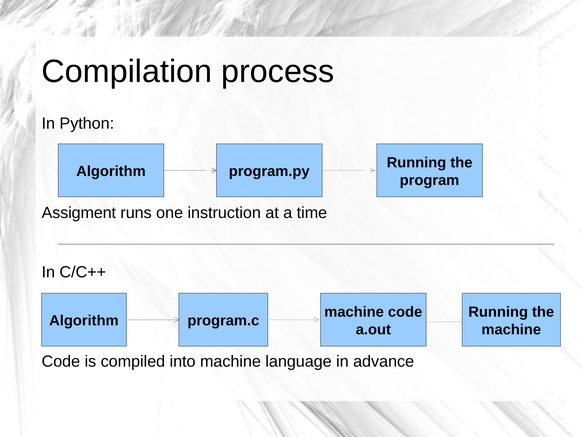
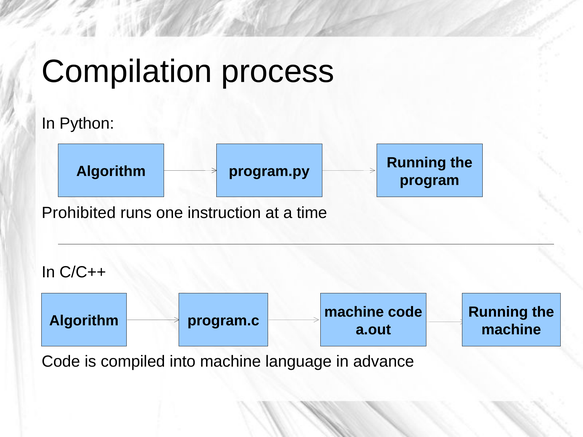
Assigment: Assigment -> Prohibited
